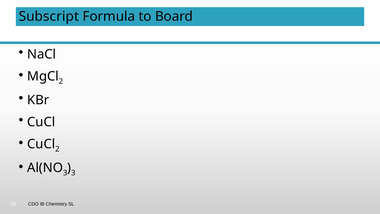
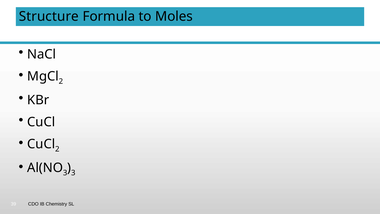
Subscript: Subscript -> Structure
Board: Board -> Moles
